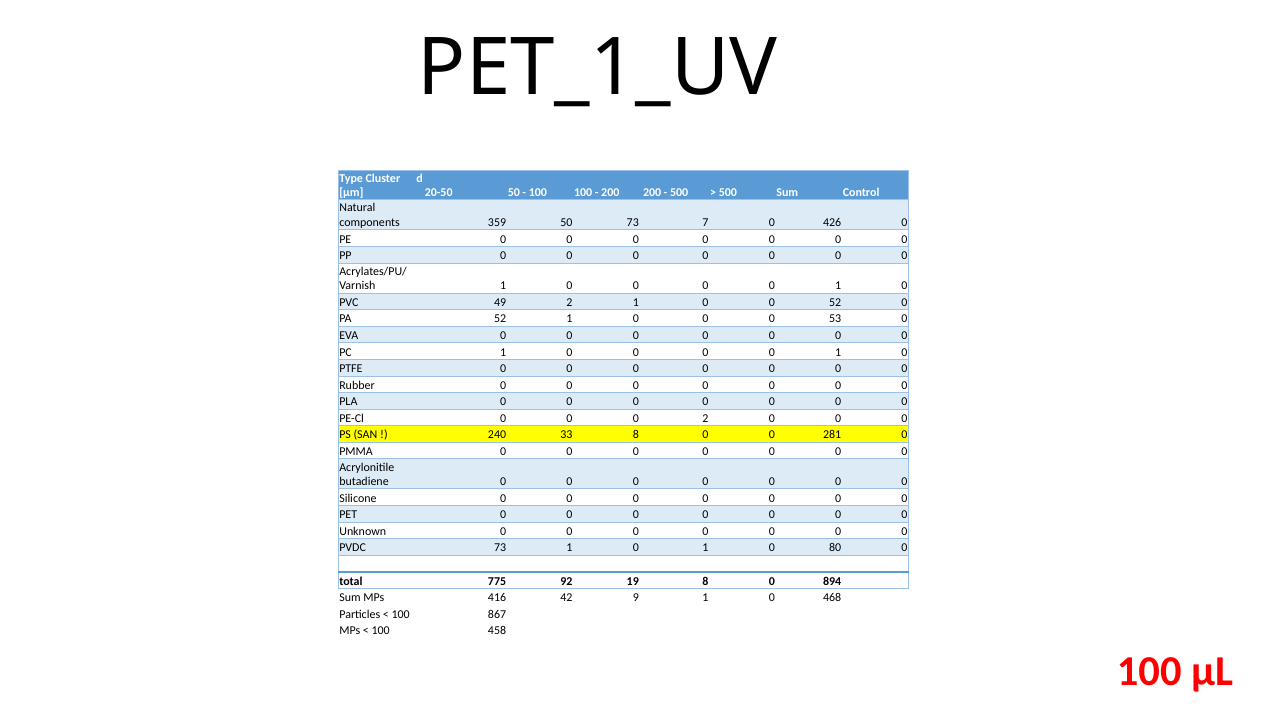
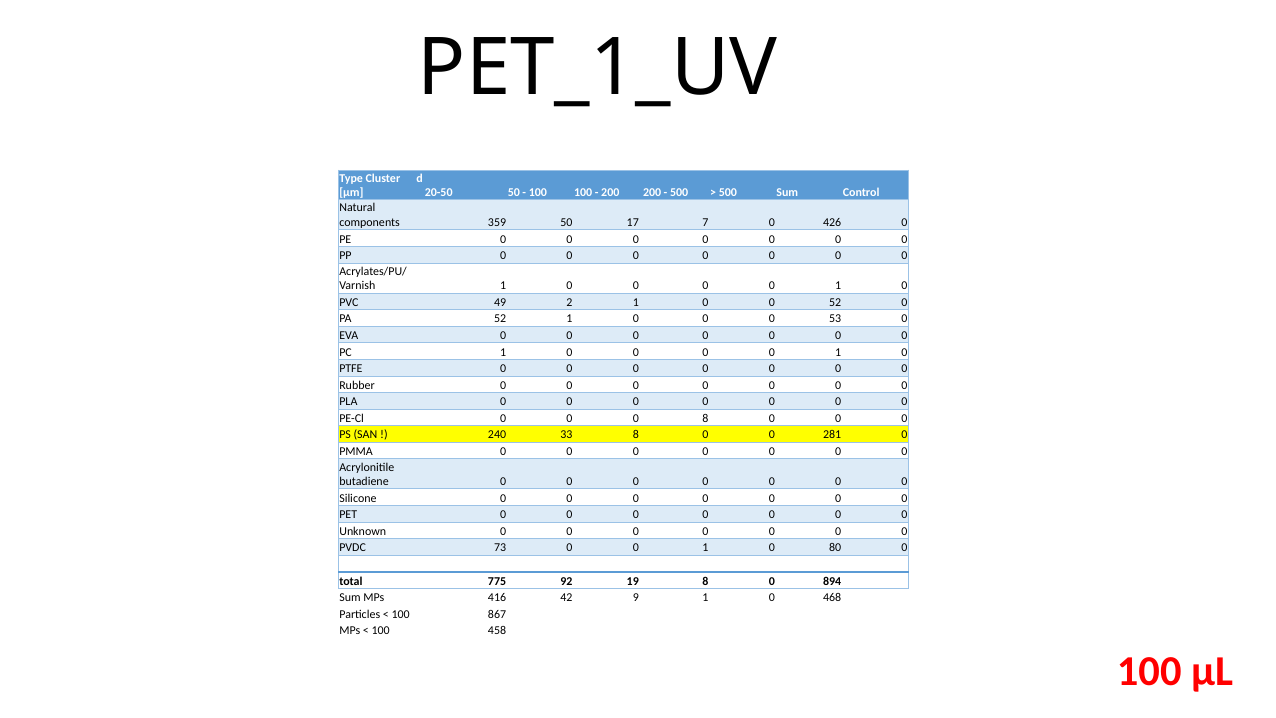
50 73: 73 -> 17
0 2: 2 -> 8
73 1: 1 -> 0
